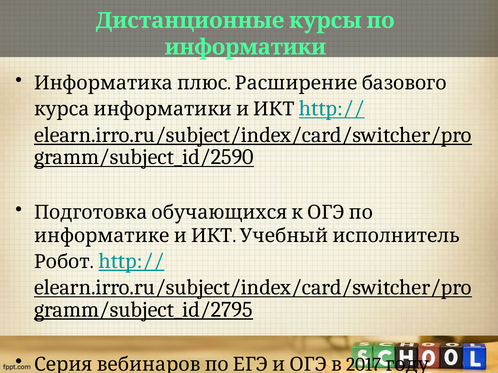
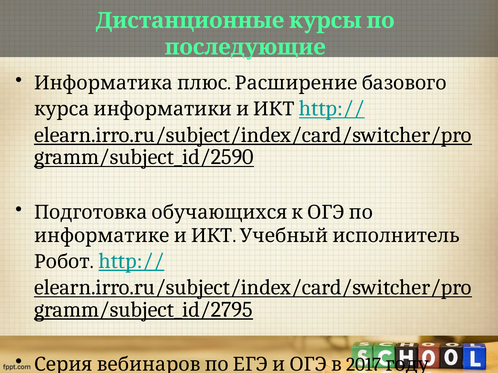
информатики: информатики -> последующие
